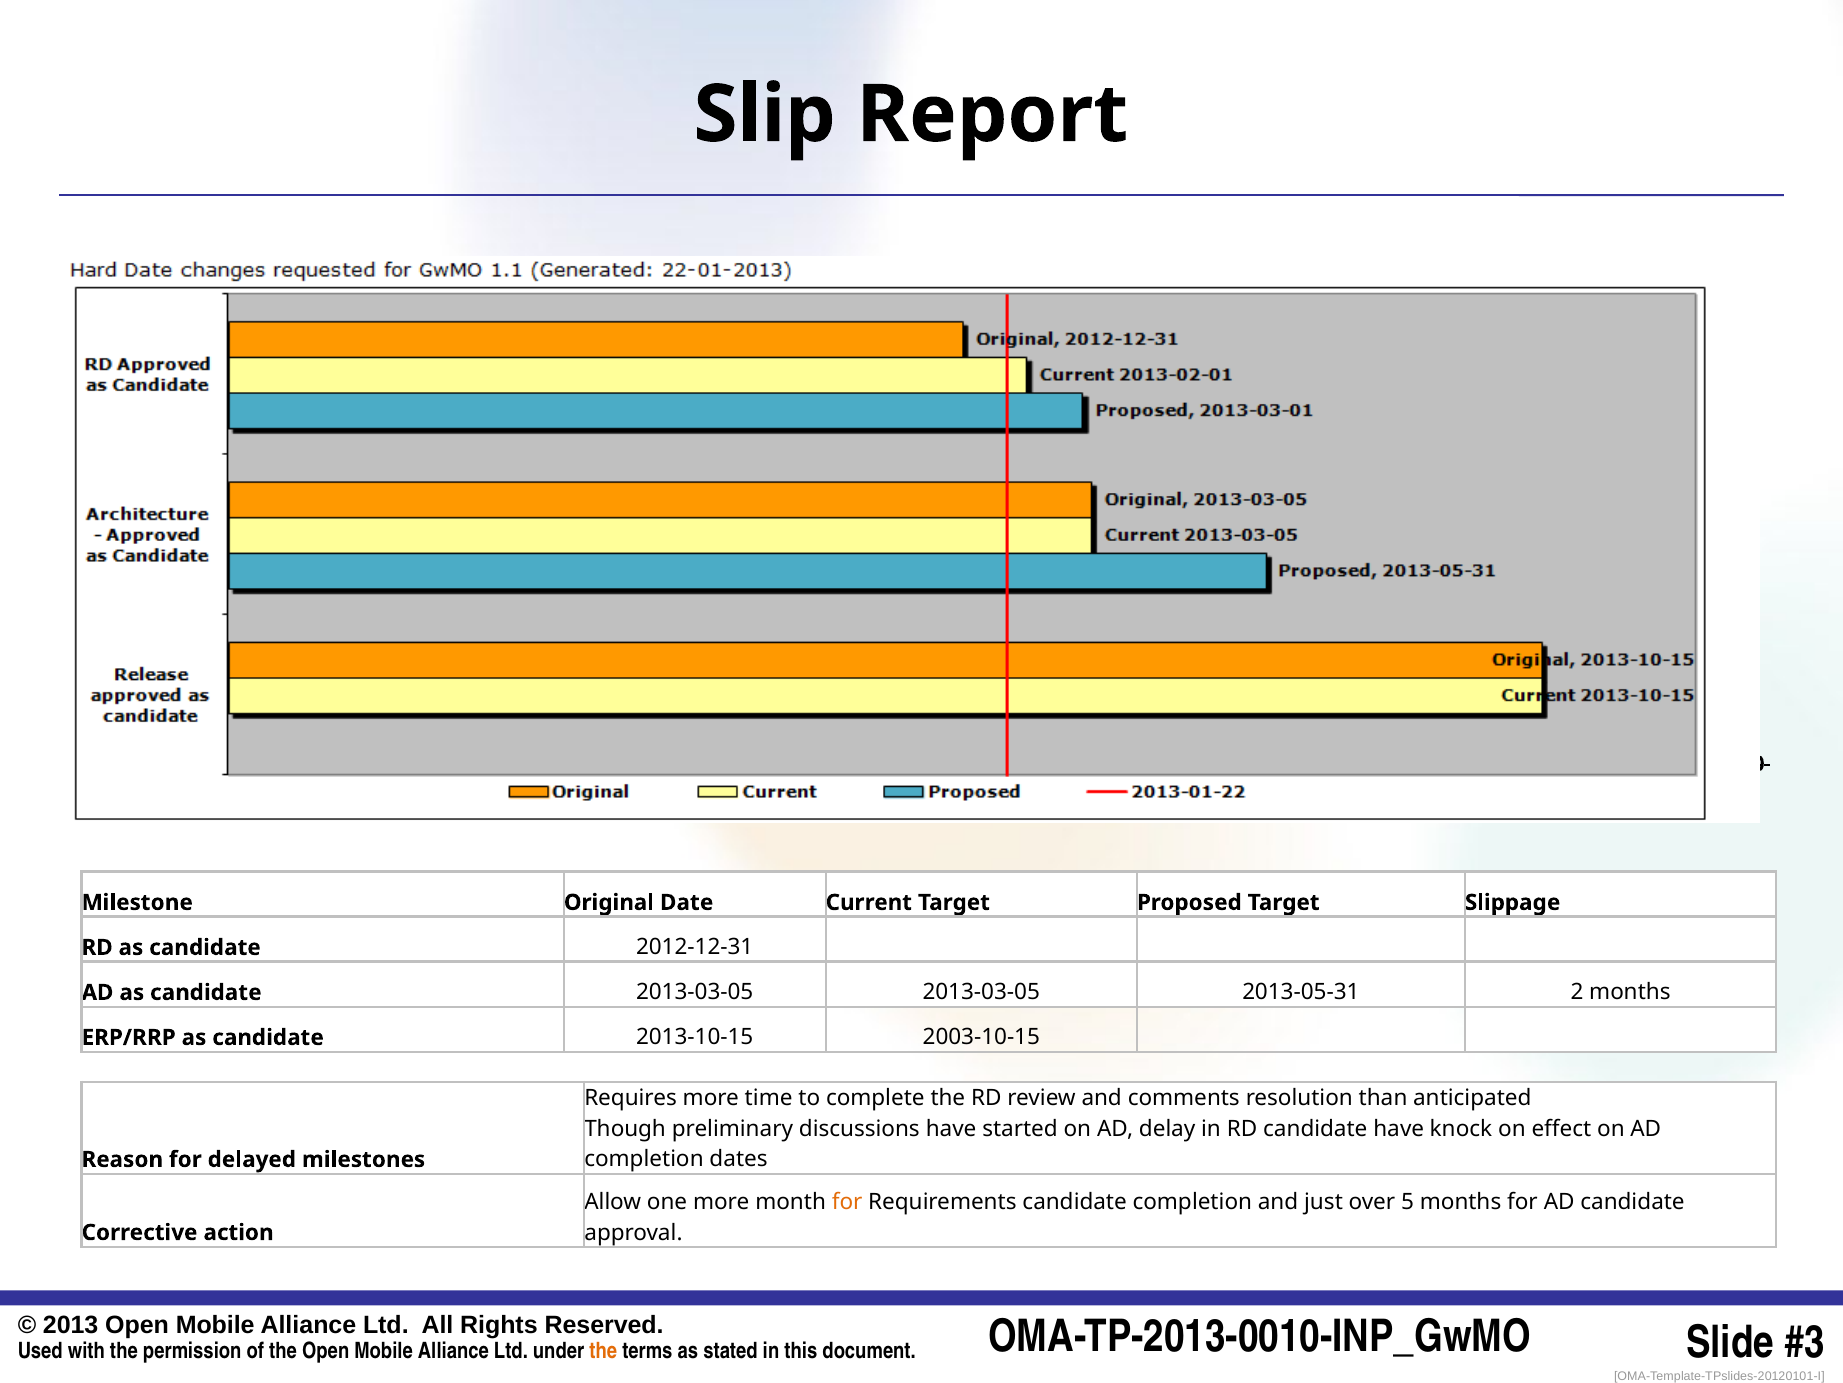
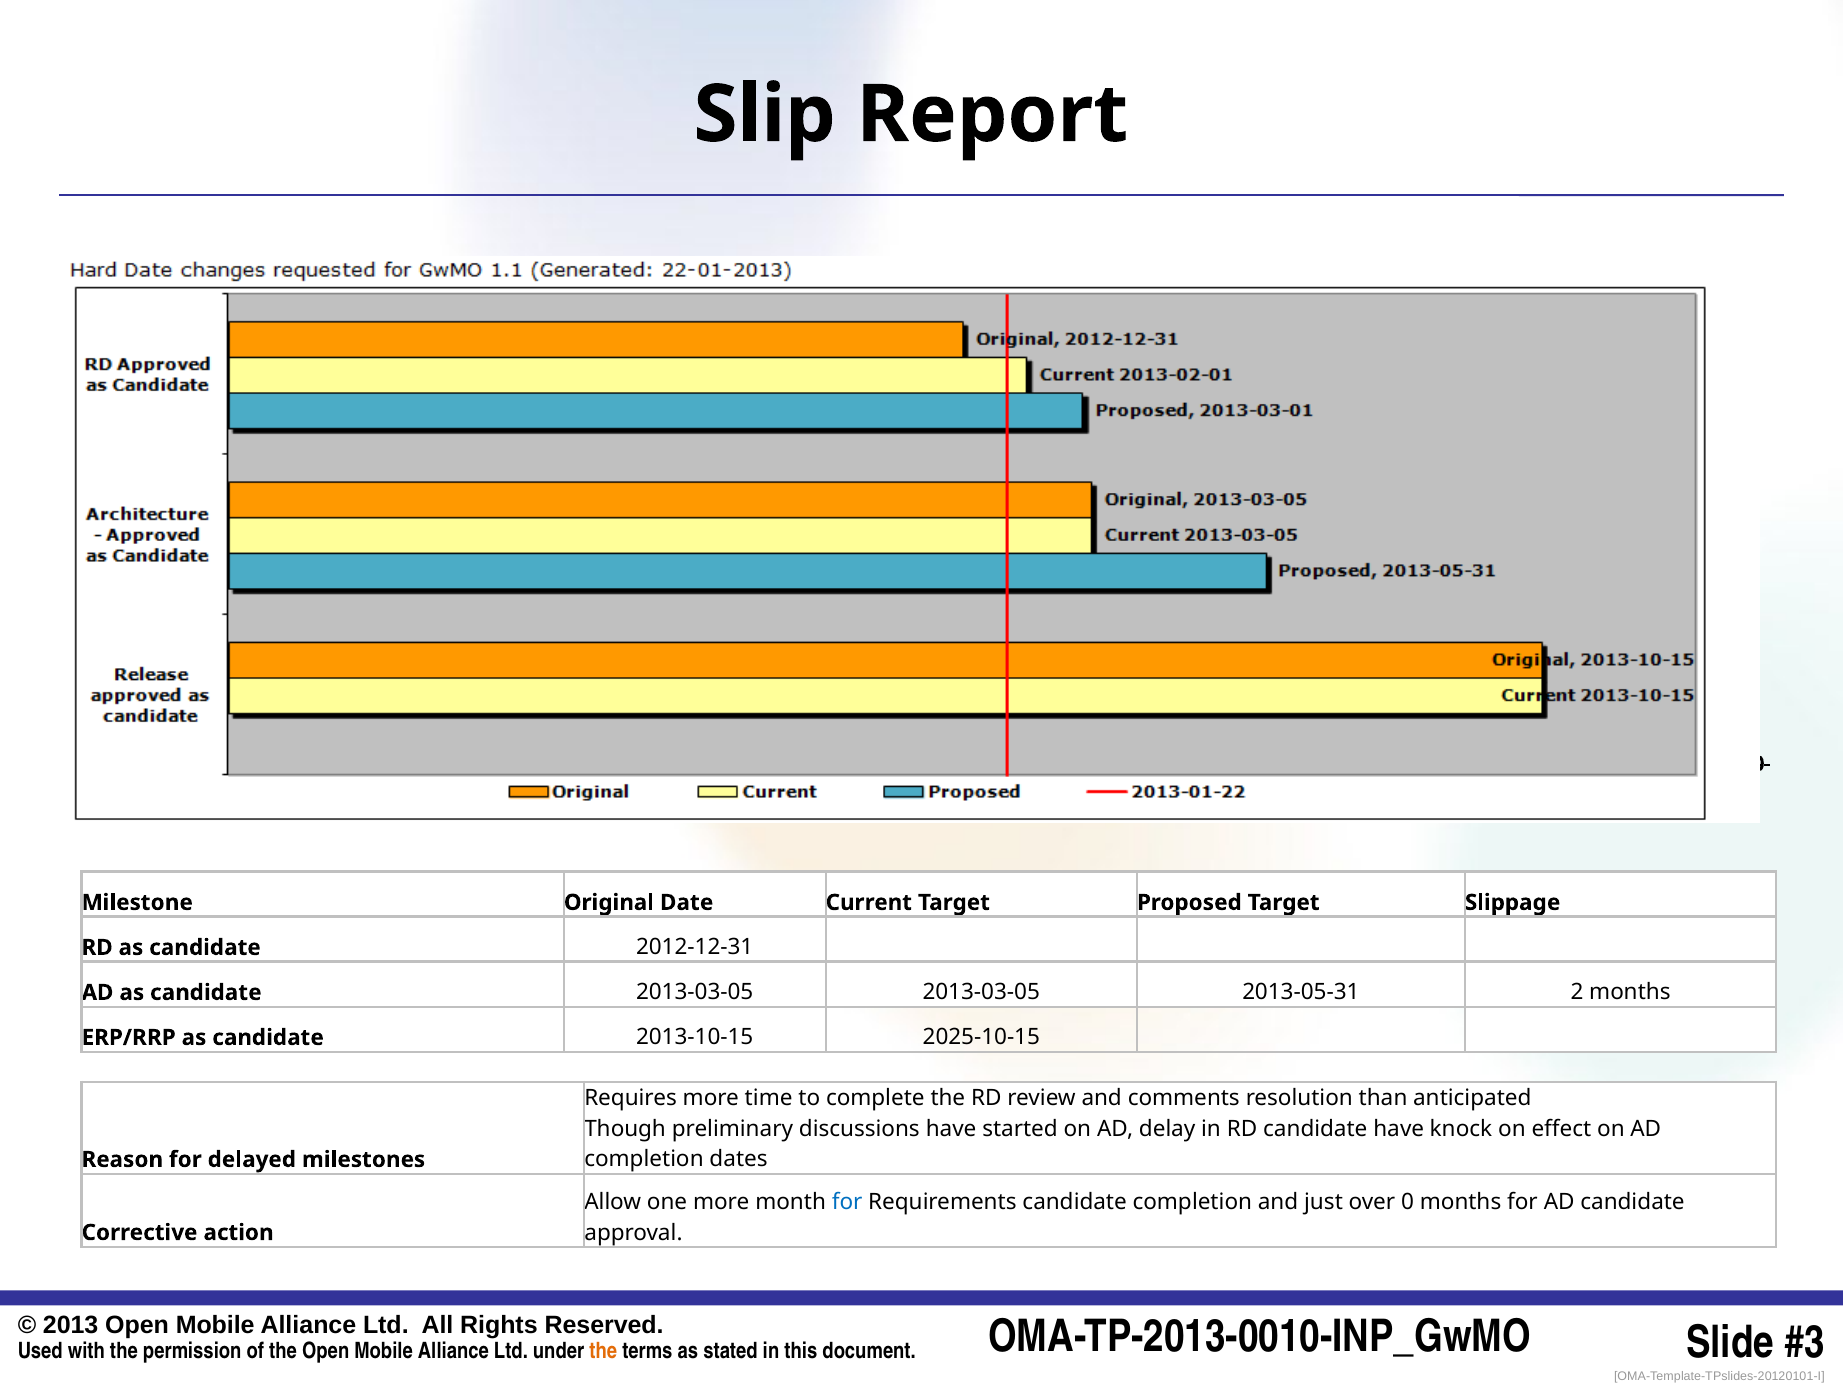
2003-10-15: 2003-10-15 -> 2025-10-15
for at (847, 1201) colour: orange -> blue
5: 5 -> 0
